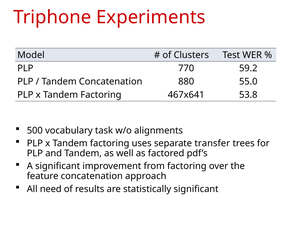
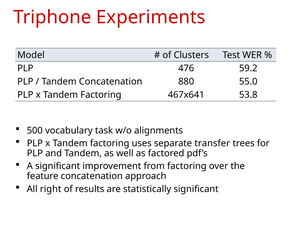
770: 770 -> 476
need: need -> right
